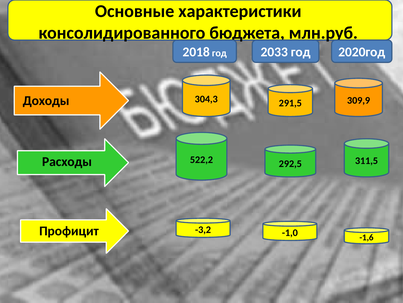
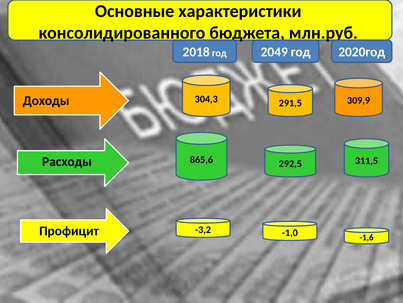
2033: 2033 -> 2049
522,2: 522,2 -> 865,6
